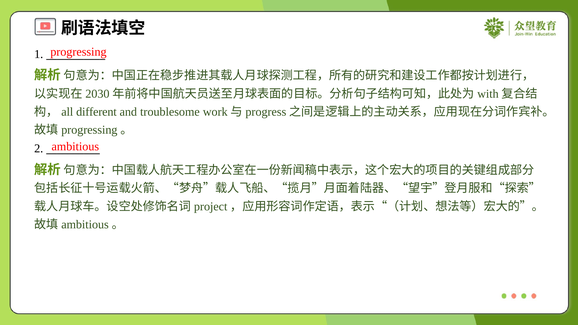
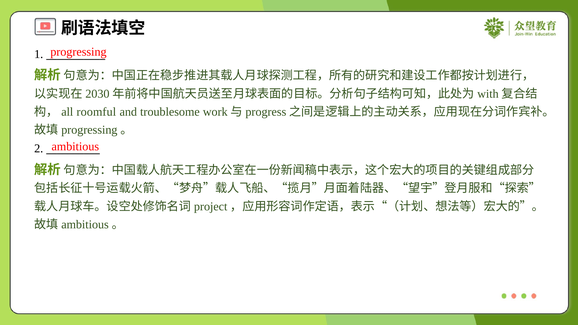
different: different -> roomful
